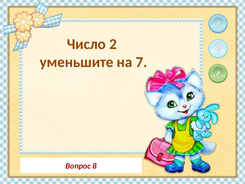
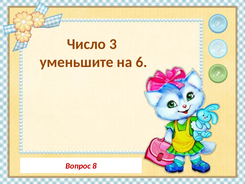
2: 2 -> 3
7: 7 -> 6
